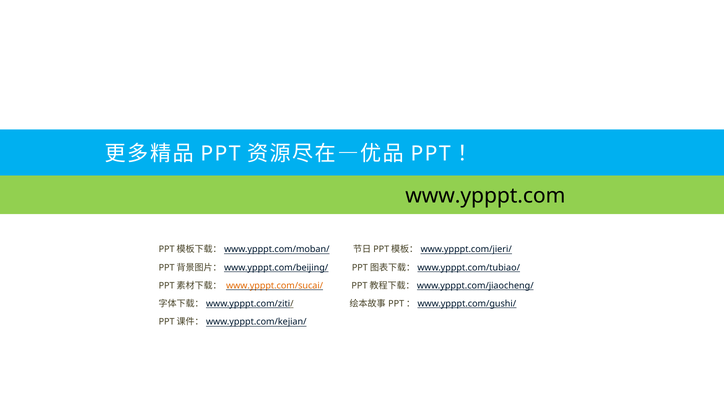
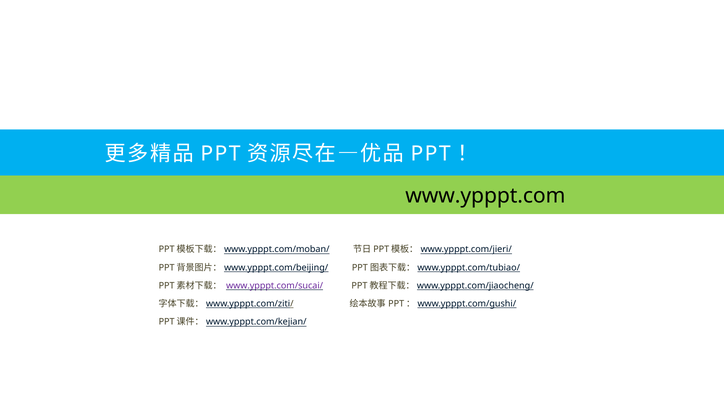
www.ypppt.com/sucai/ colour: orange -> purple
